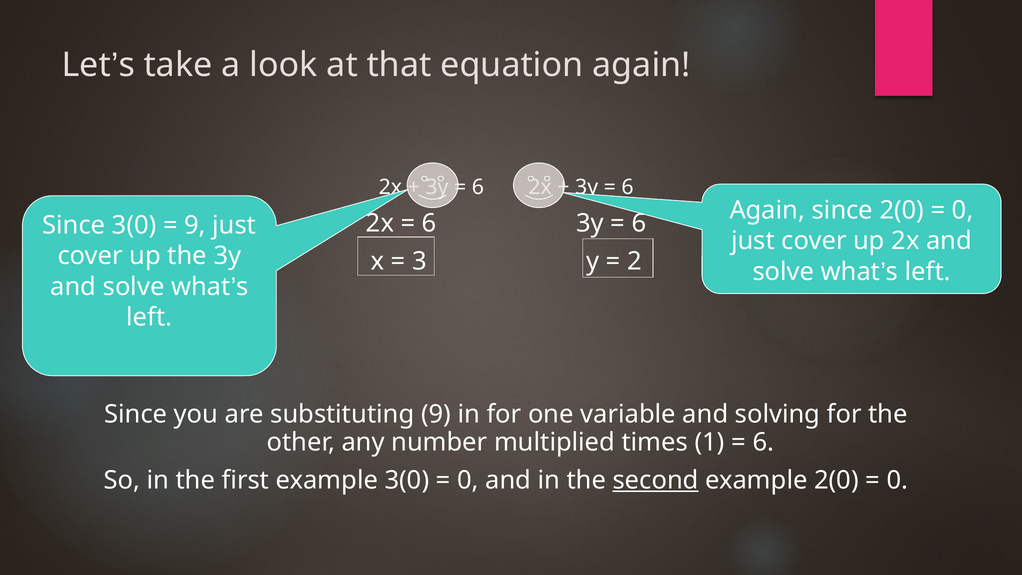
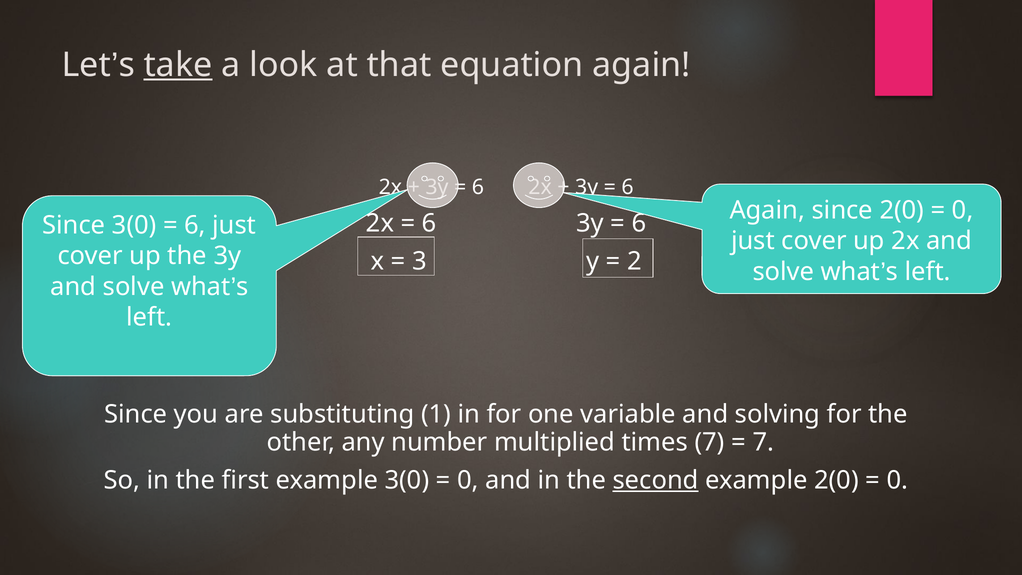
take underline: none -> present
9 at (195, 225): 9 -> 6
substituting 9: 9 -> 1
times 1: 1 -> 7
6 at (763, 442): 6 -> 7
